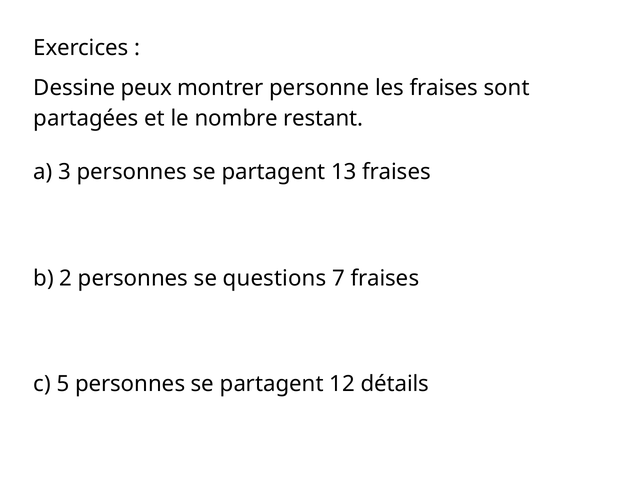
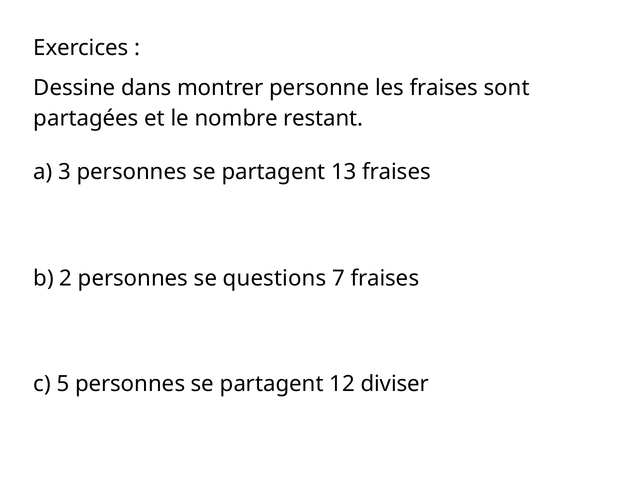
peux: peux -> dans
détails: détails -> diviser
